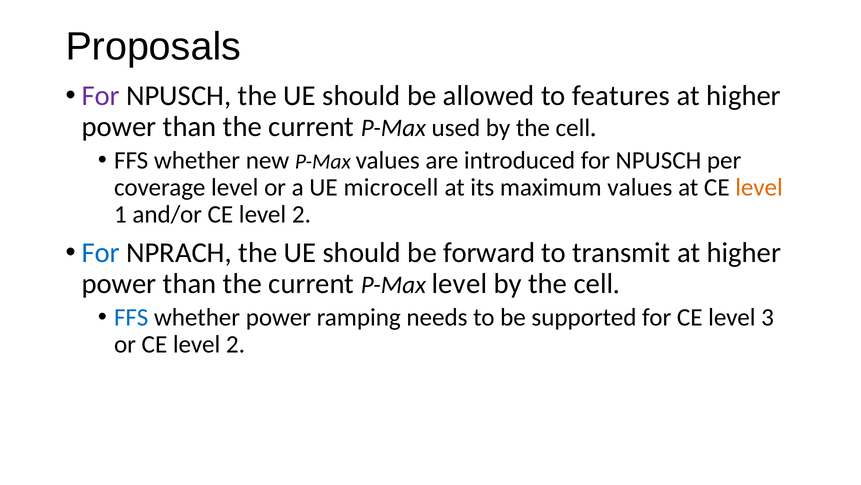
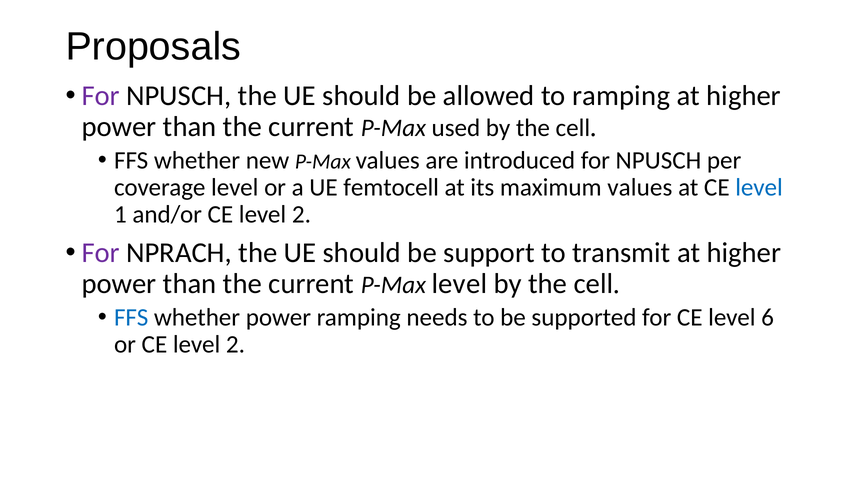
to features: features -> ramping
microcell: microcell -> femtocell
level at (759, 187) colour: orange -> blue
For at (101, 252) colour: blue -> purple
forward: forward -> support
3: 3 -> 6
